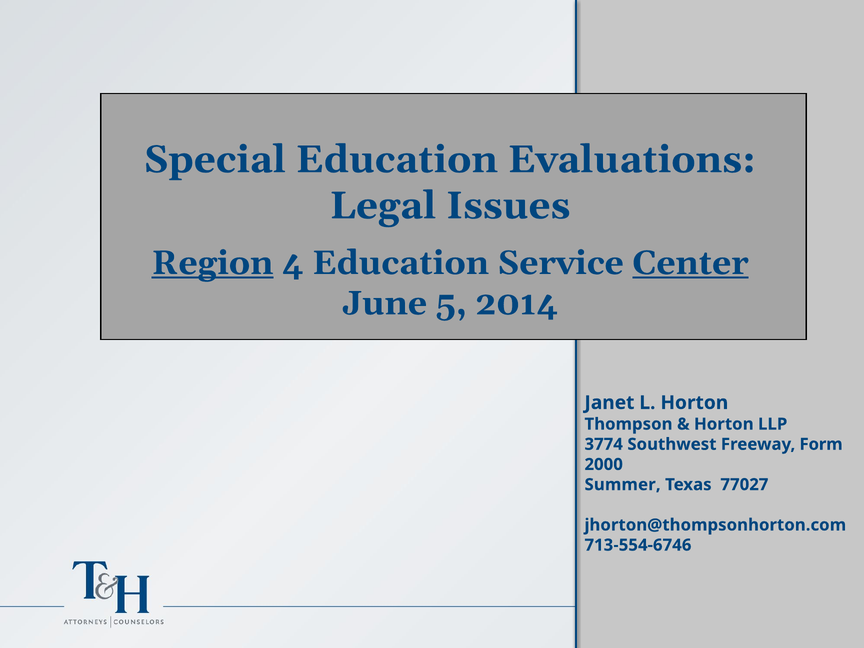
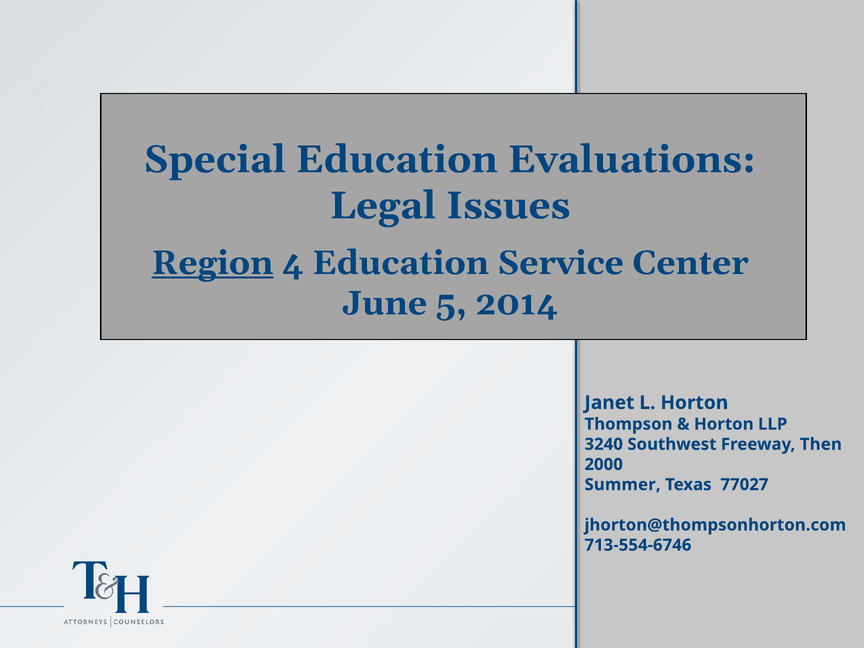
Center underline: present -> none
3774: 3774 -> 3240
Form: Form -> Then
